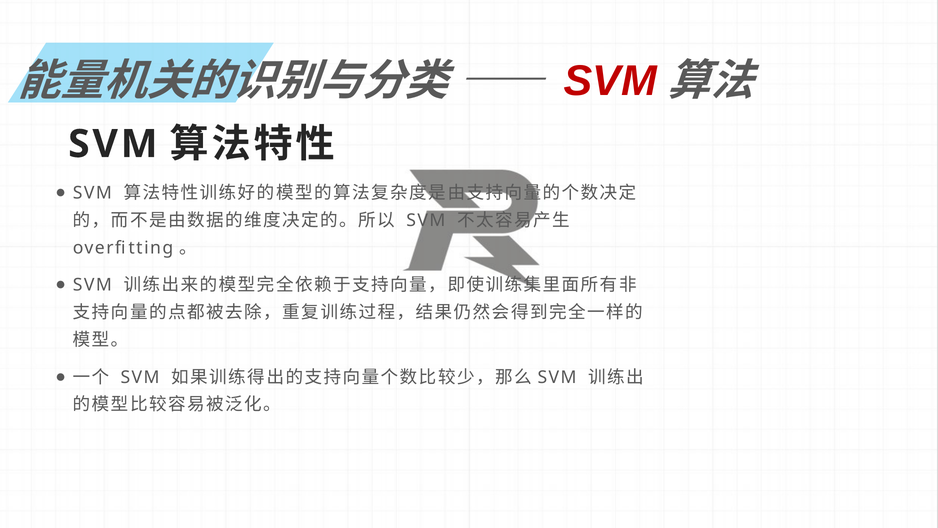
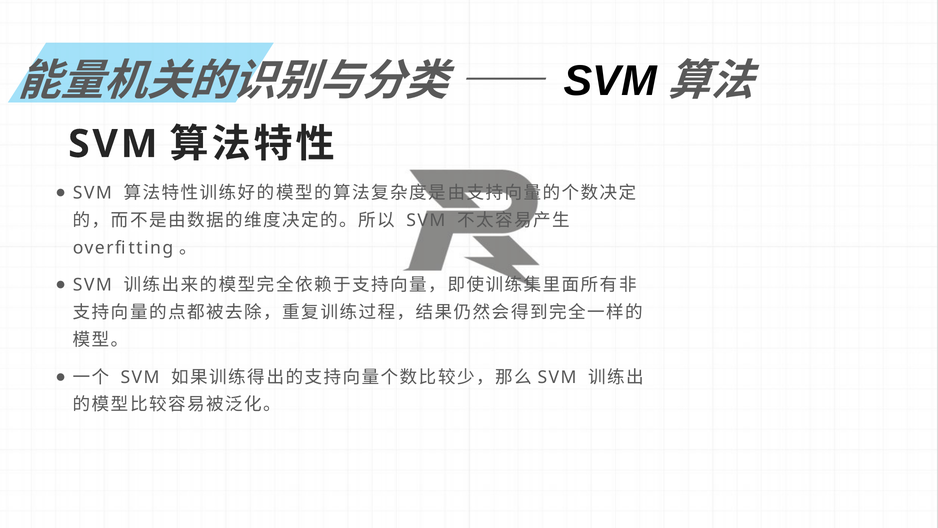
SVM at (610, 81) colour: red -> black
